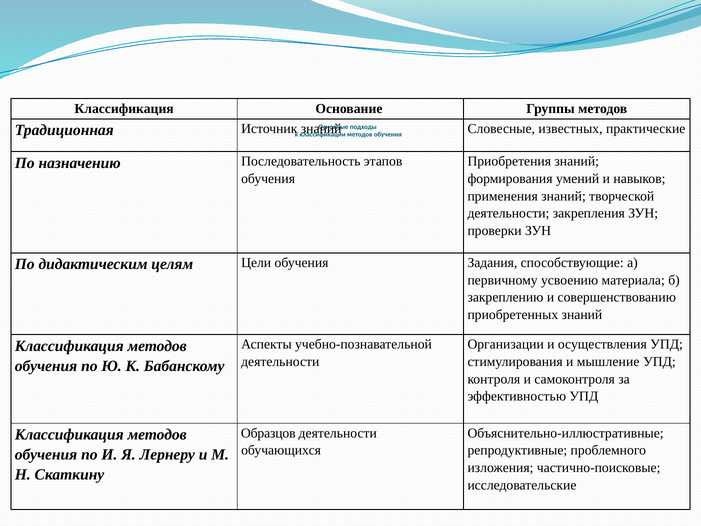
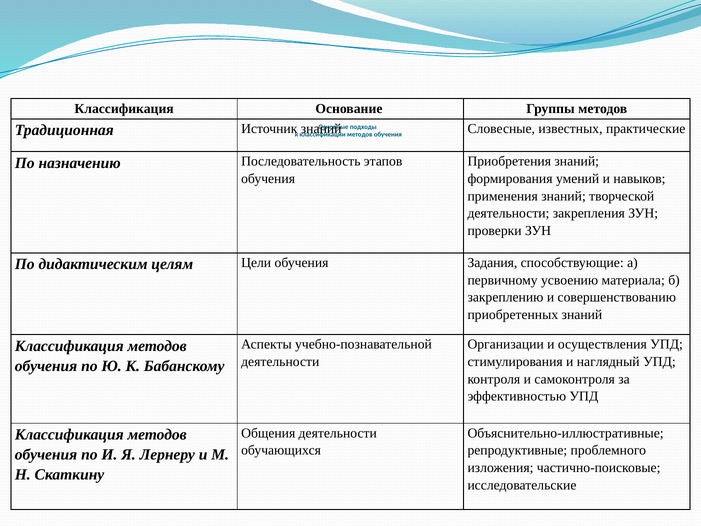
мышление: мышление -> наглядный
Образцов: Образцов -> Общения
